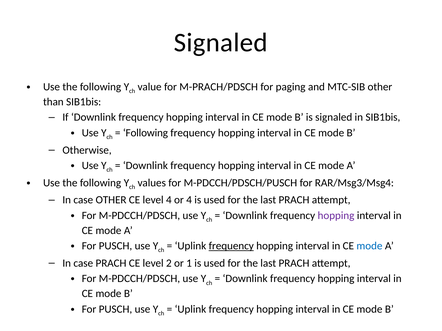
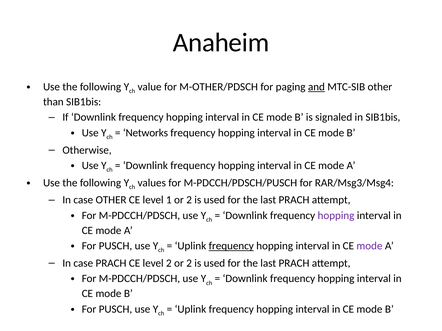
Signaled at (221, 43): Signaled -> Anaheim
M-PRACH/PDSCH: M-PRACH/PDSCH -> M-OTHER/PDSCH
and underline: none -> present
Following at (145, 133): Following -> Networks
level 4: 4 -> 1
4 at (189, 200): 4 -> 2
mode at (369, 246) colour: blue -> purple
2 or 1: 1 -> 2
